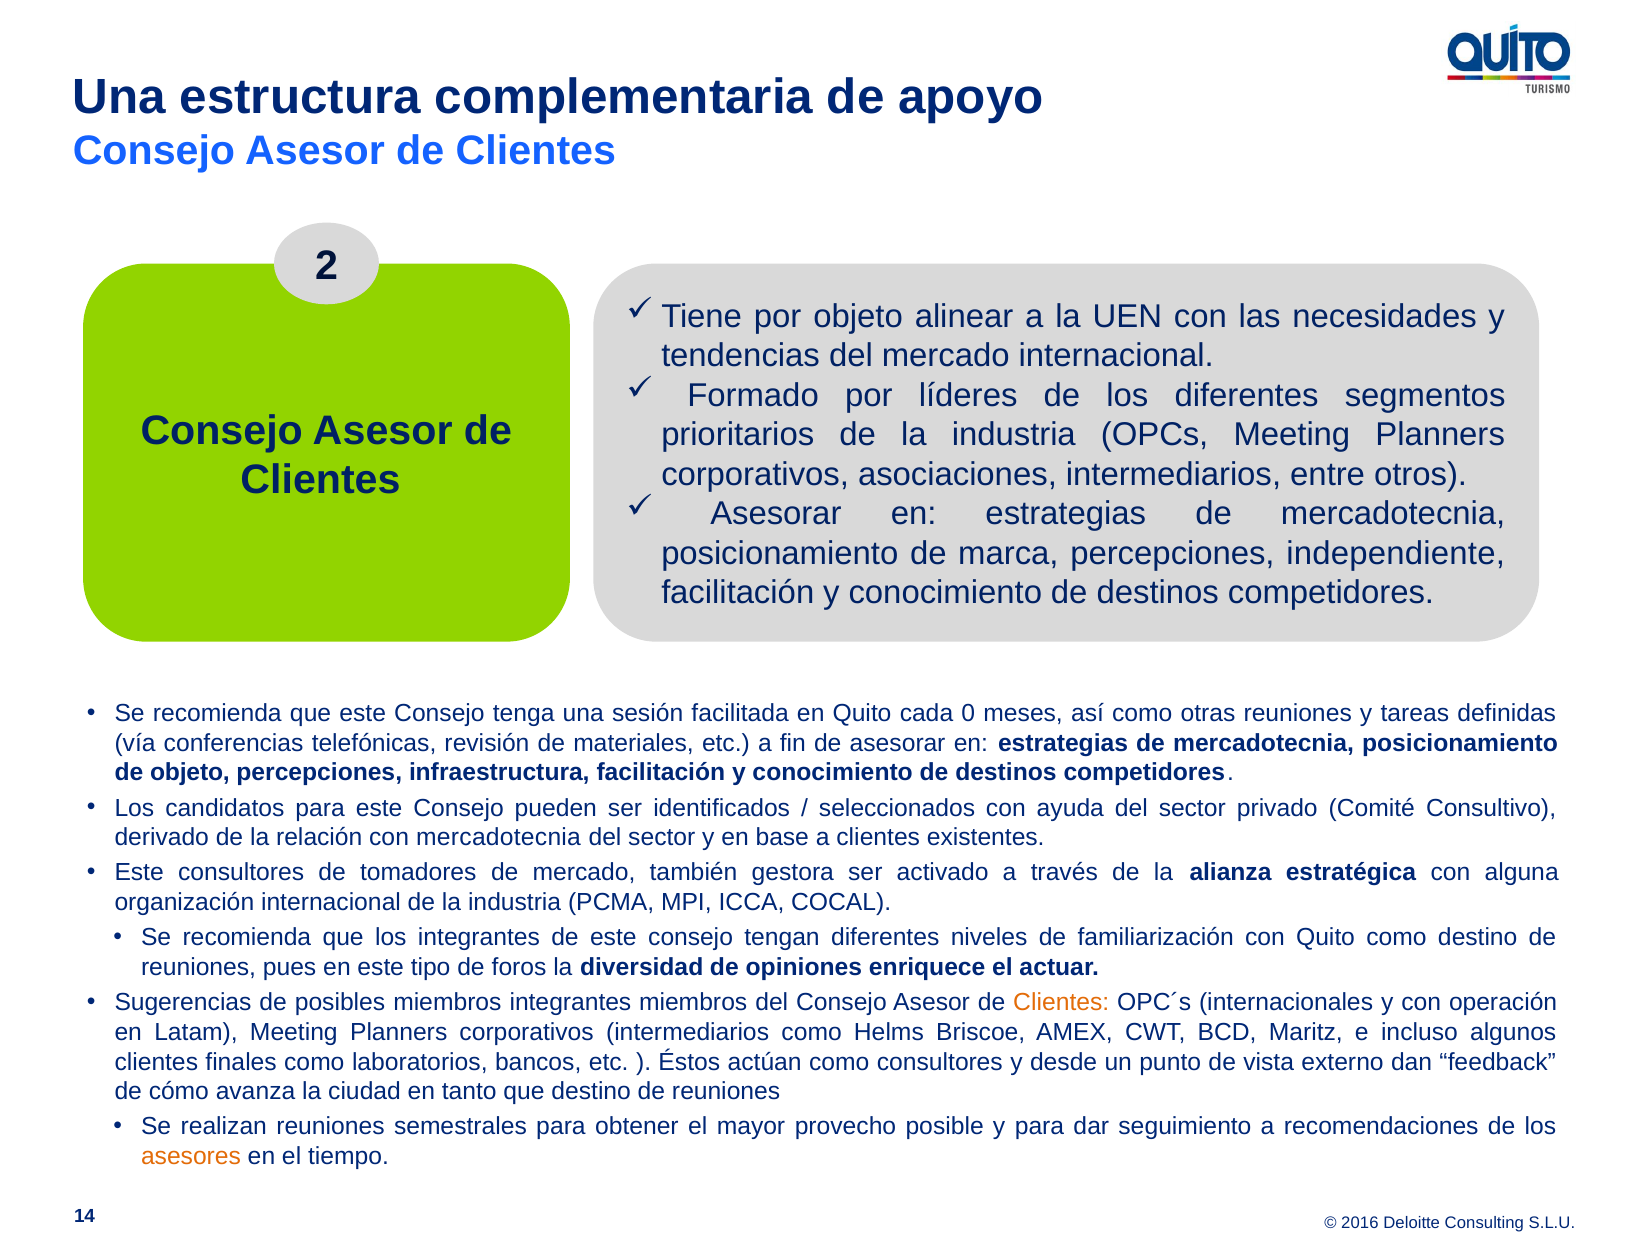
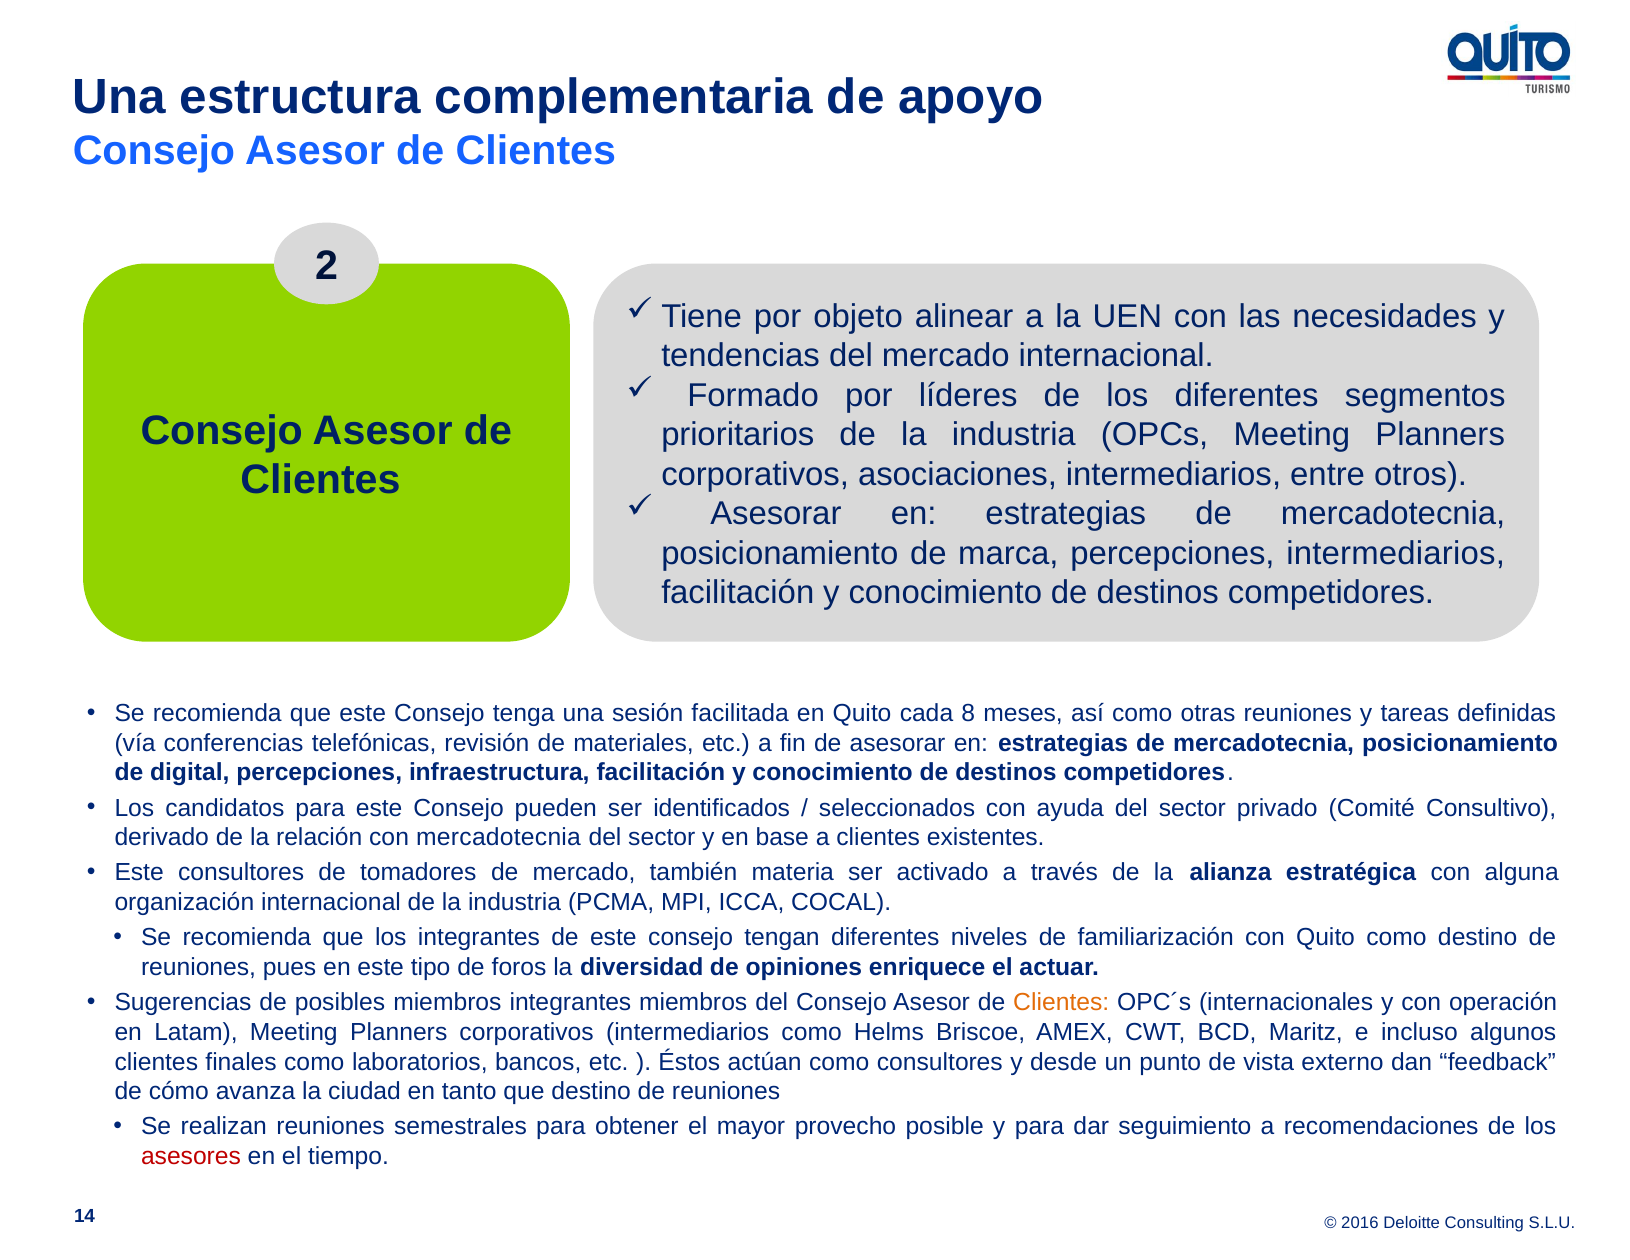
percepciones independiente: independiente -> intermediarios
0: 0 -> 8
de objeto: objeto -> digital
gestora: gestora -> materia
asesores colour: orange -> red
